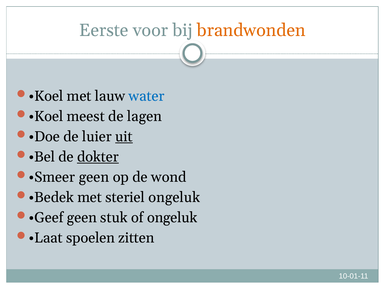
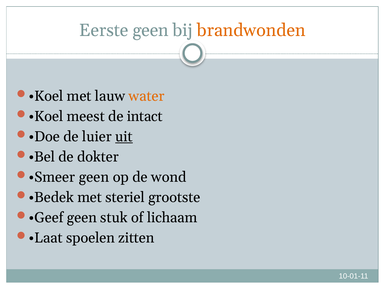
Eerste voor: voor -> geen
water colour: blue -> orange
lagen: lagen -> intact
dokter underline: present -> none
steriel ongeluk: ongeluk -> grootste
of ongeluk: ongeluk -> lichaam
